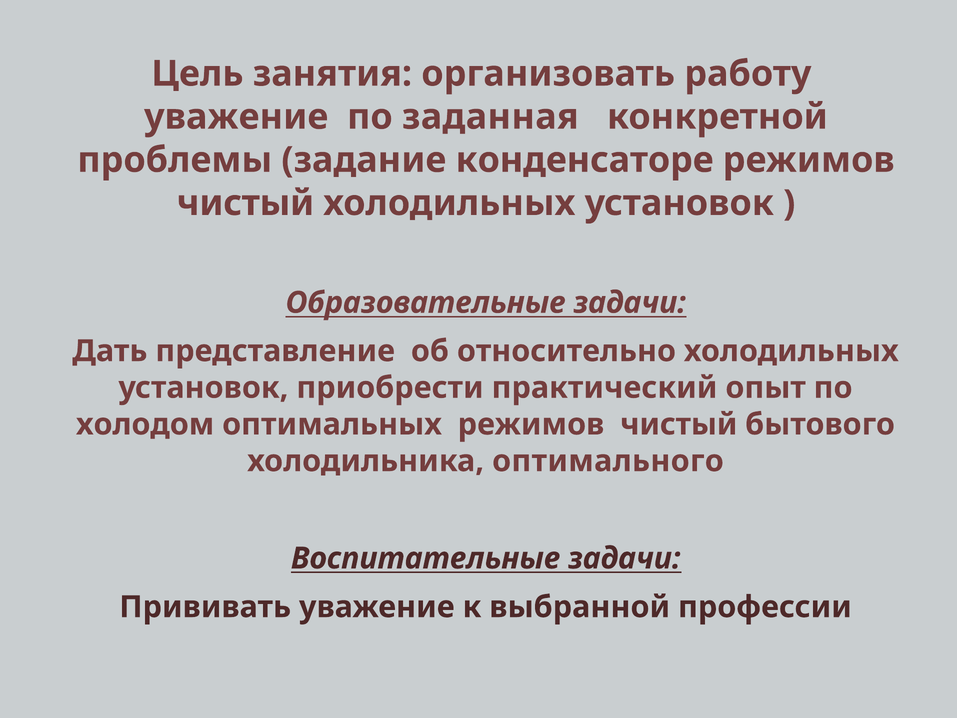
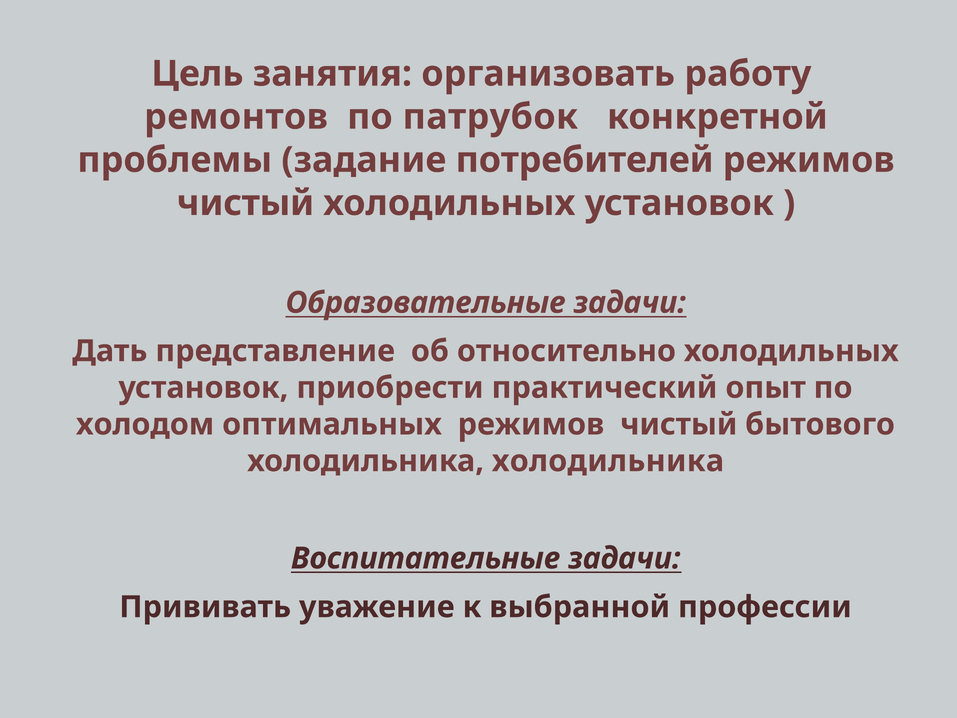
уважение at (236, 117): уважение -> ремонтов
заданная: заданная -> патрубок
конденсаторе: конденсаторе -> потребителей
холодильника оптимального: оптимального -> холодильника
